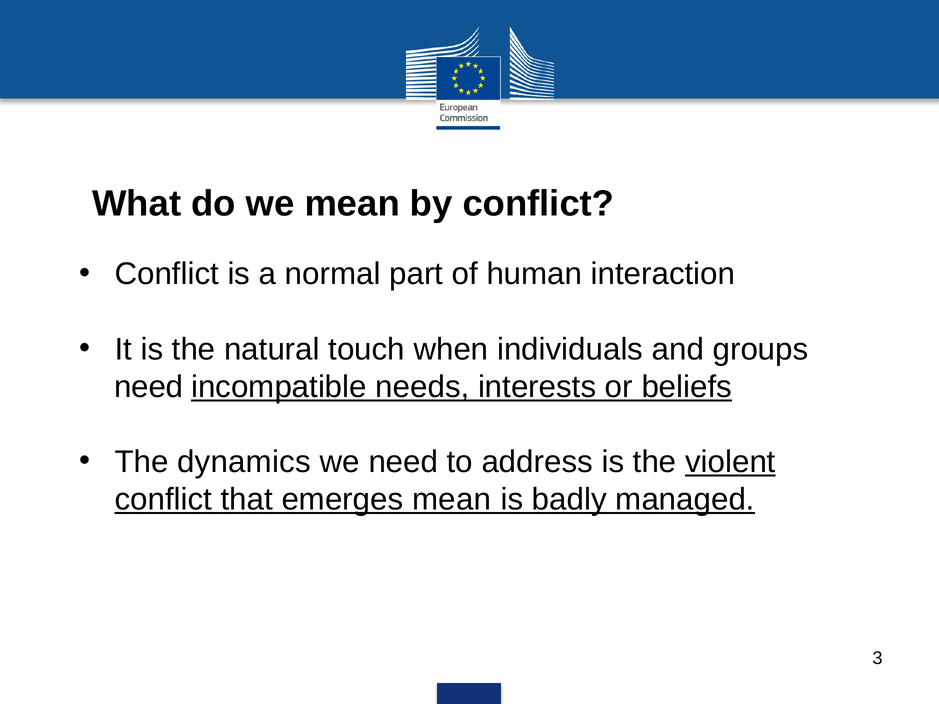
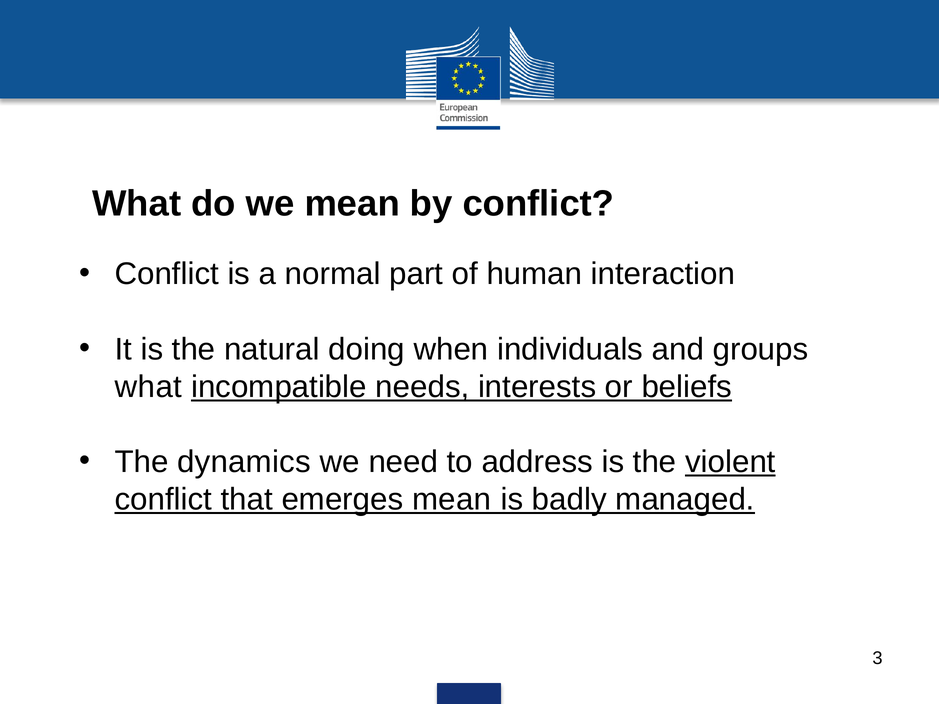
touch: touch -> doing
need at (149, 387): need -> what
